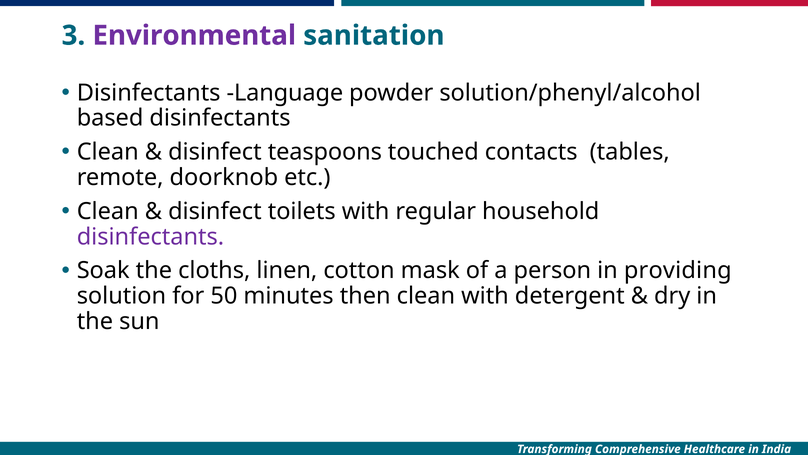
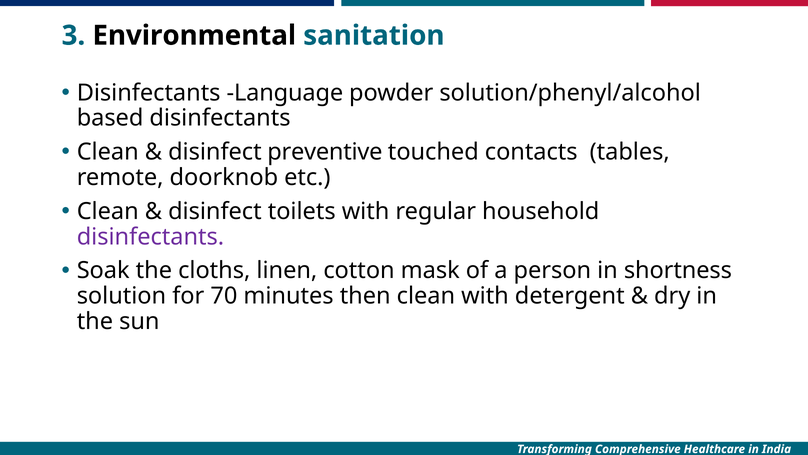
Environmental colour: purple -> black
teaspoons: teaspoons -> preventive
providing: providing -> shortness
50: 50 -> 70
